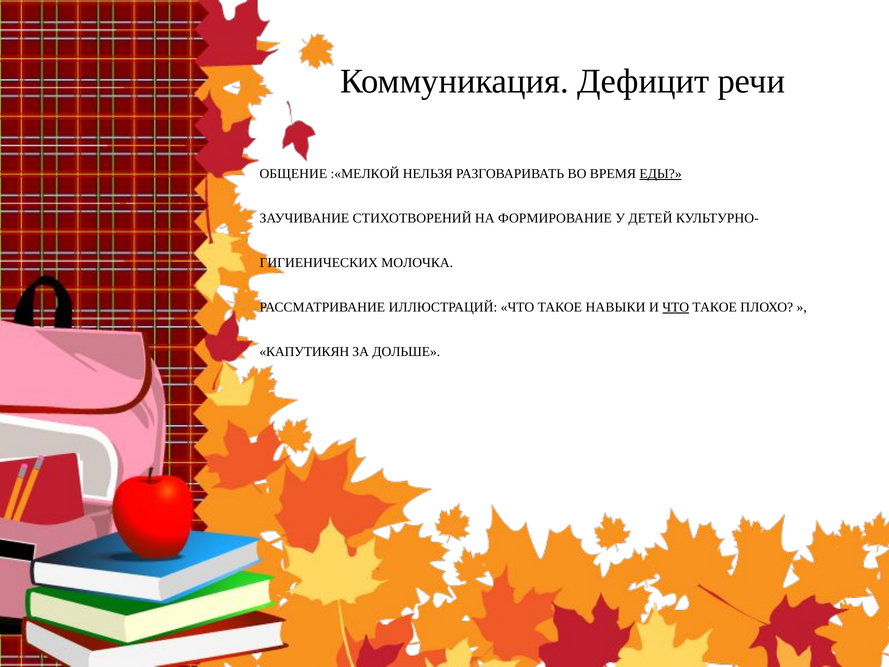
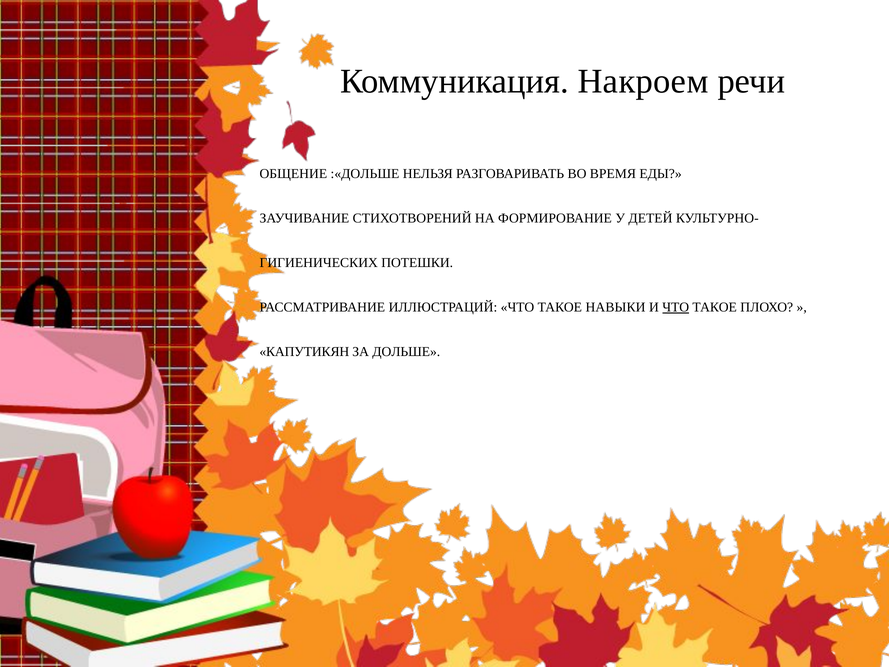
Дефицит: Дефицит -> Накроем
:«МЕЛКОЙ: :«МЕЛКОЙ -> :«ДОЛЬШЕ
ЕДЫ underline: present -> none
МОЛОЧКА: МОЛОЧКА -> ПОТЕШКИ
